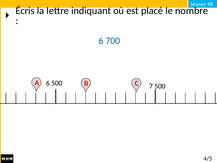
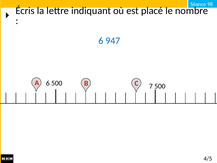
700: 700 -> 947
